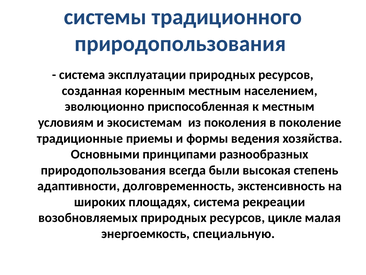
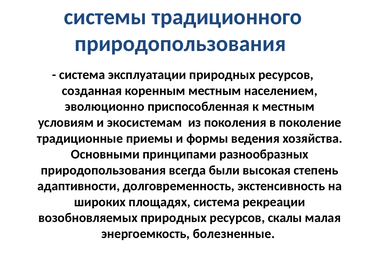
цикле: цикле -> скалы
специальную: специальную -> болезненные
